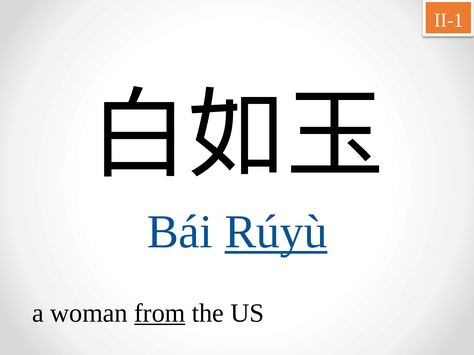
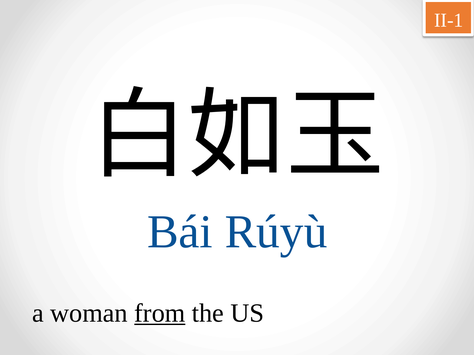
Rúyù underline: present -> none
